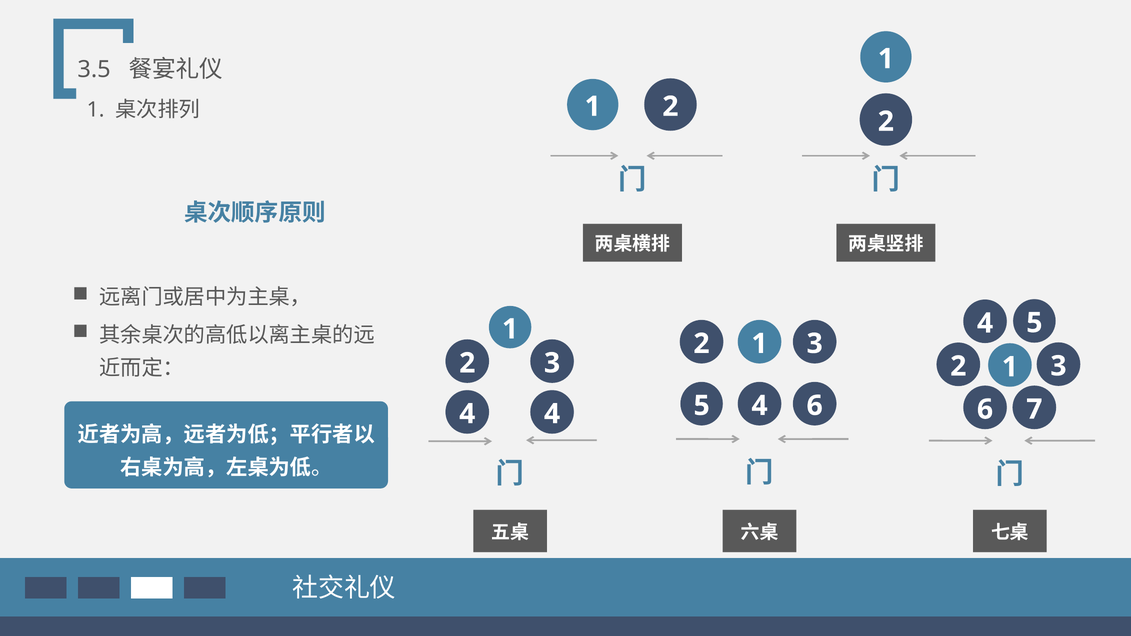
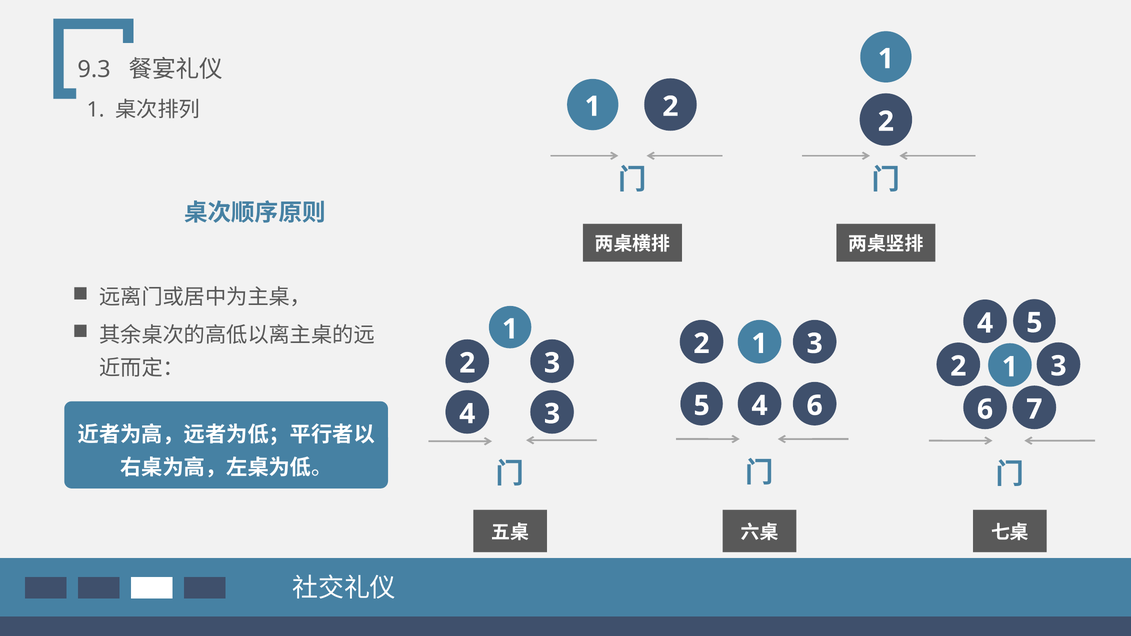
3.5: 3.5 -> 9.3
4 4: 4 -> 3
